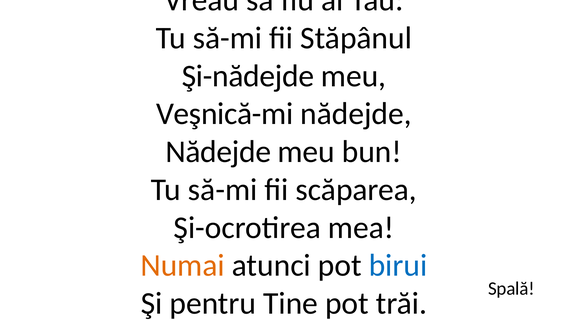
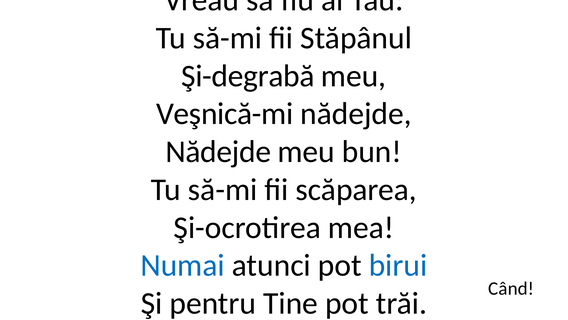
Şi-nădejde: Şi-nădejde -> Şi-degrabă
Numai colour: orange -> blue
Spală at (511, 288): Spală -> Când
